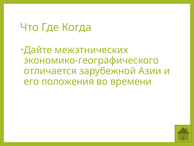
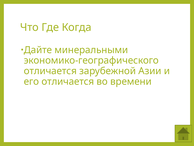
межэтнических: межэтнических -> минеральными
его положения: положения -> отличается
